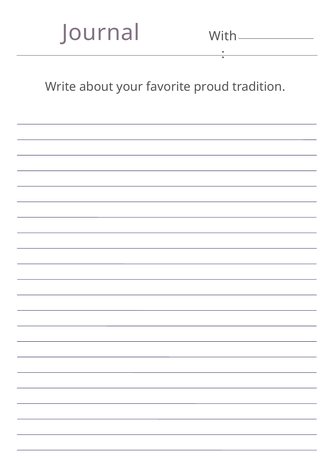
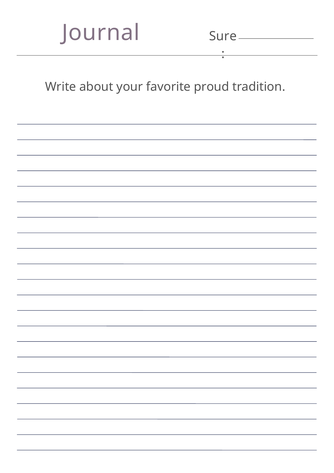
With: With -> Sure
